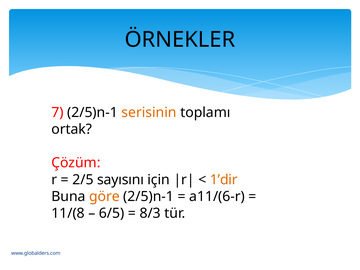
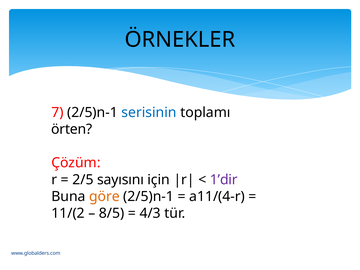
serisinin colour: orange -> blue
ortak: ortak -> örten
1’dir colour: orange -> purple
a11/(6-r: a11/(6-r -> a11/(4-r
11/(8: 11/(8 -> 11/(2
6/5: 6/5 -> 8/5
8/3: 8/3 -> 4/3
